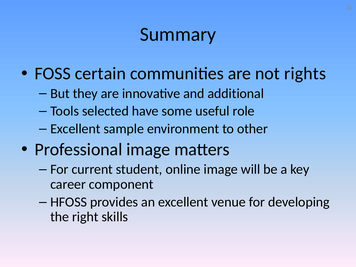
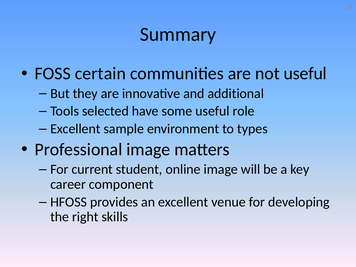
not rights: rights -> useful
other: other -> types
